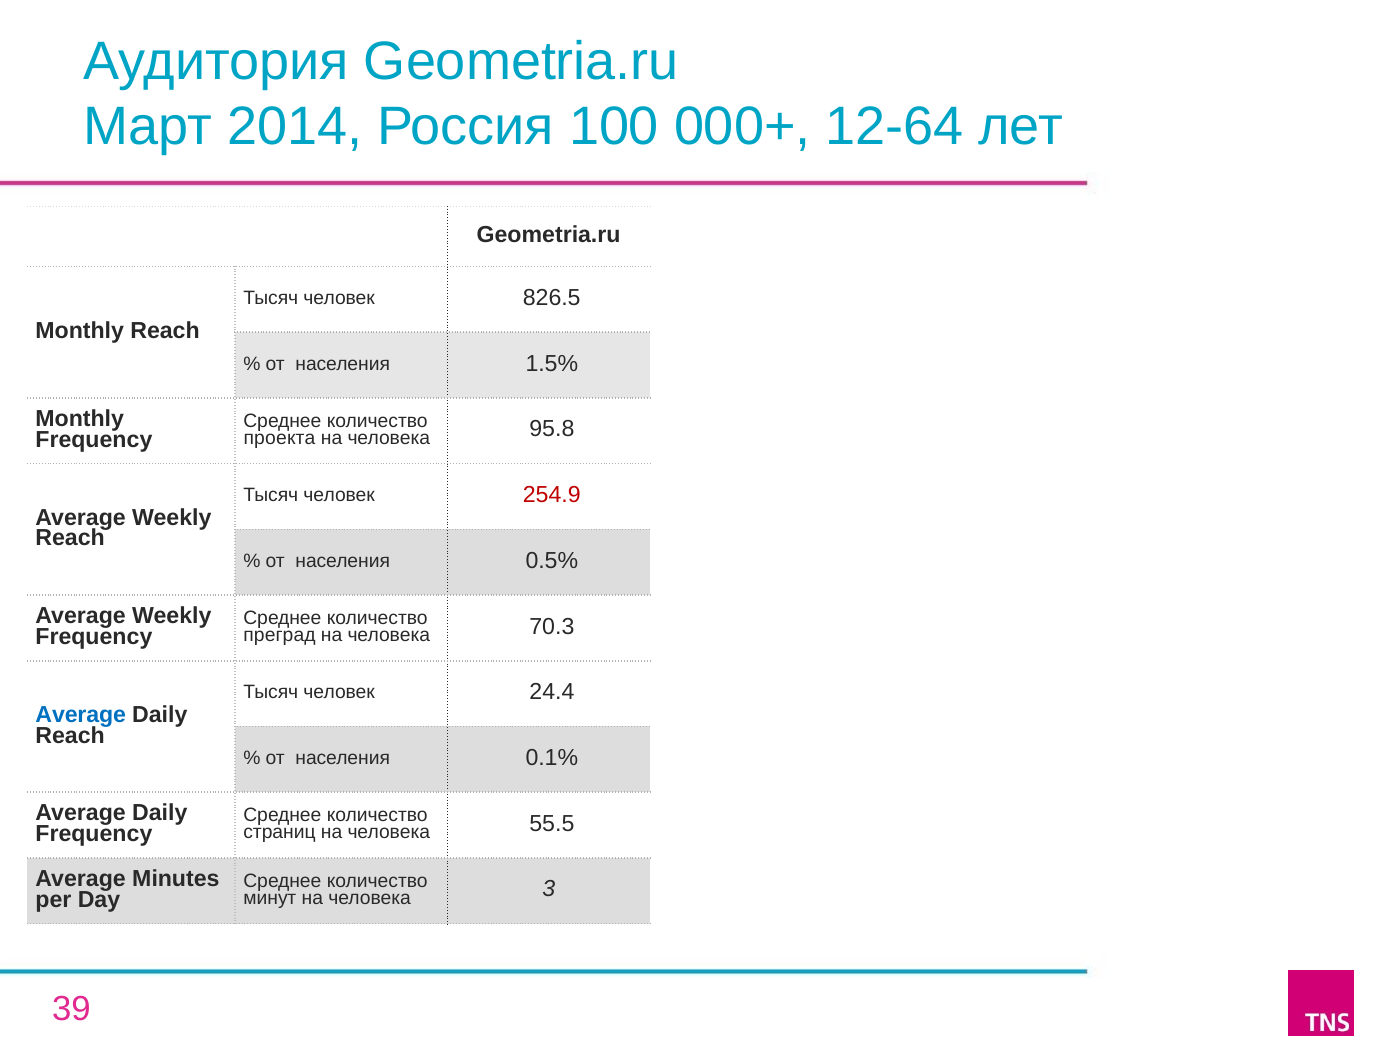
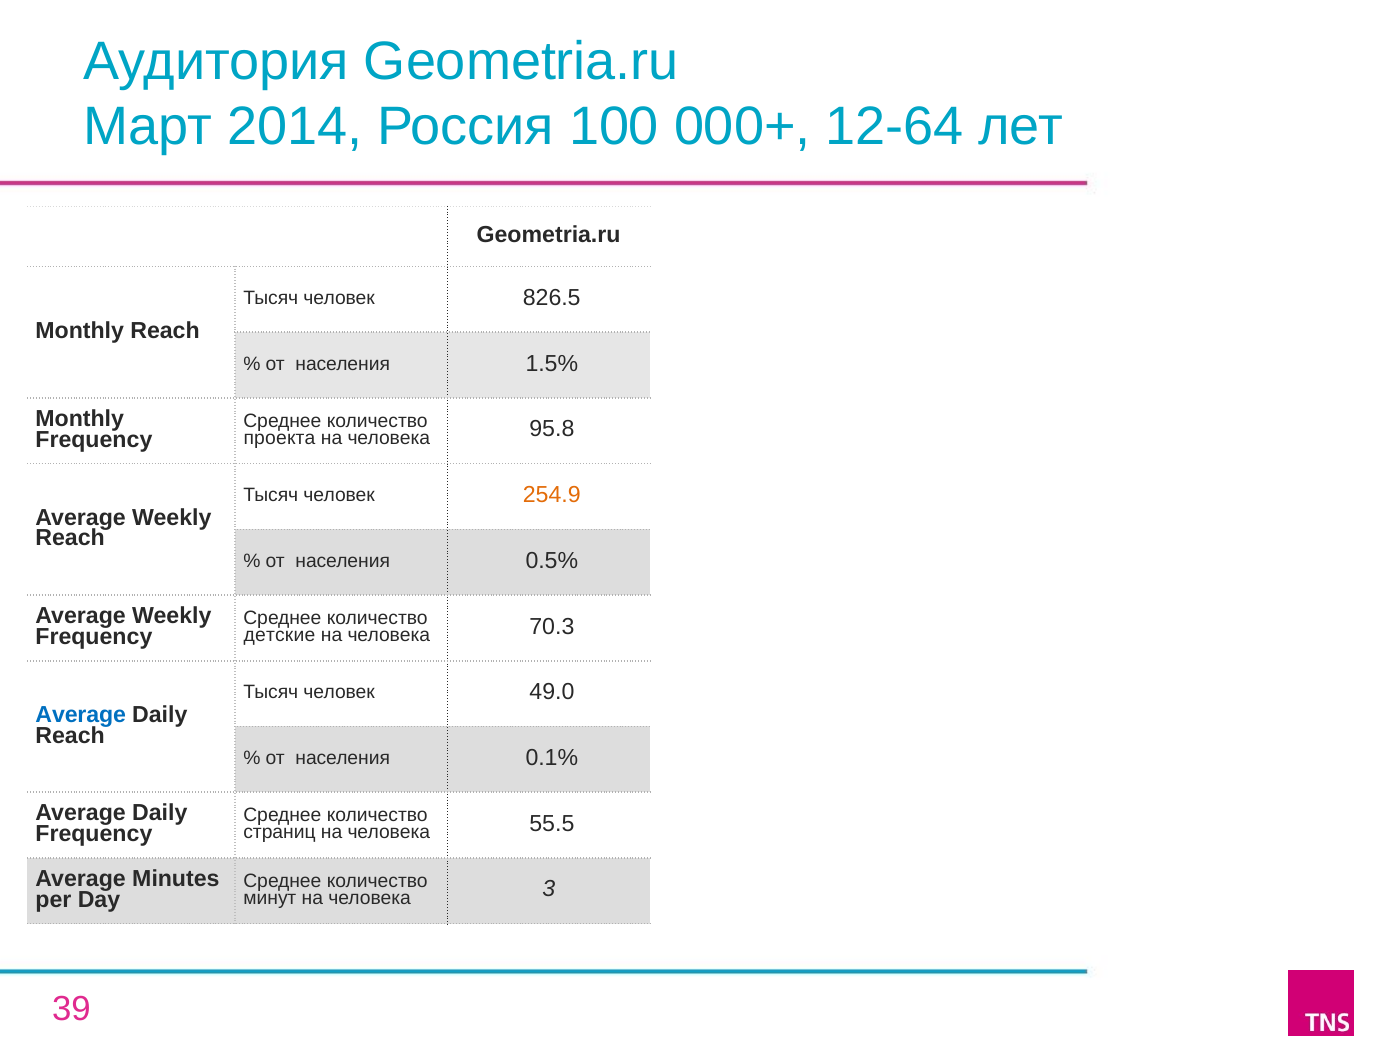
254.9 colour: red -> orange
преград: преград -> детские
24.4: 24.4 -> 49.0
